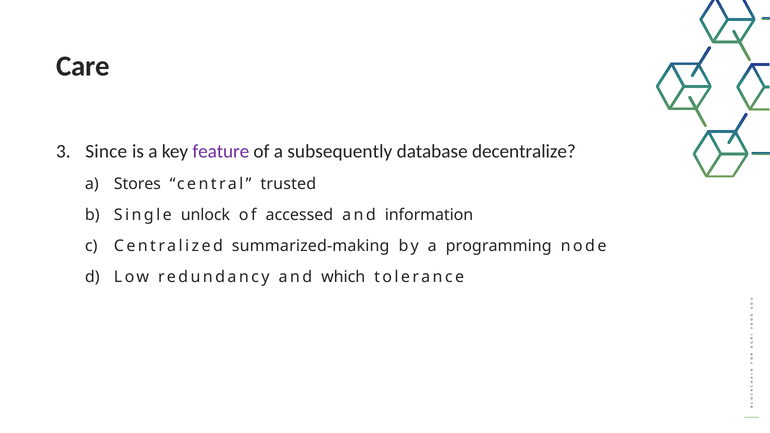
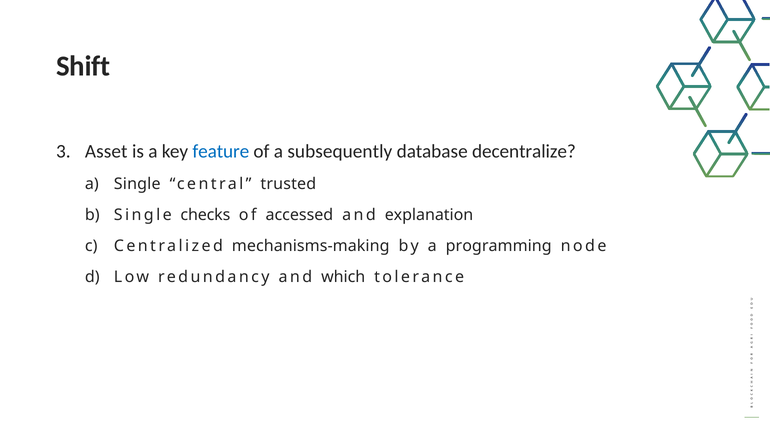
Care: Care -> Shift
Since: Since -> Asset
feature colour: purple -> blue
a Stores: Stores -> Single
unlock: unlock -> checks
information: information -> explanation
summarized-making: summarized-making -> mechanisms-making
